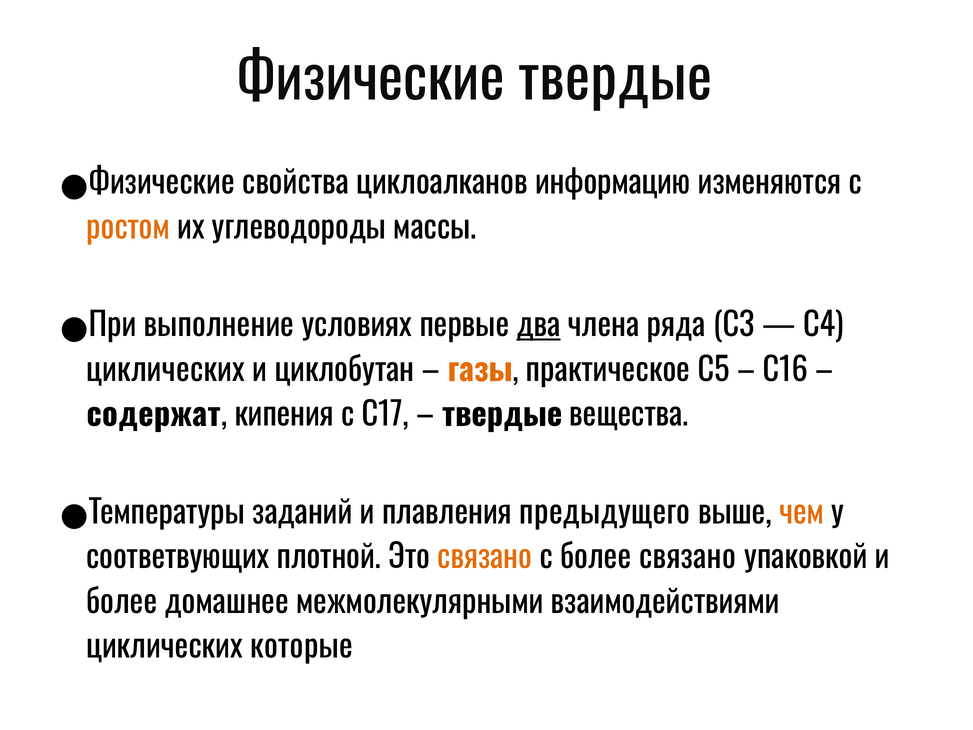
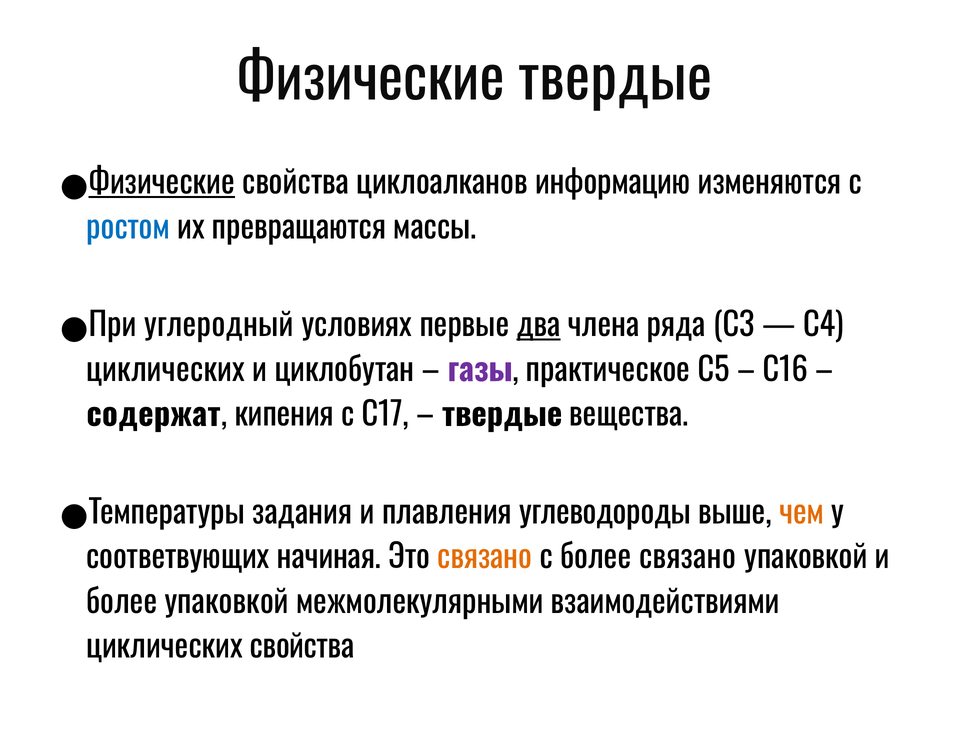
Физические at (162, 183) underline: none -> present
ростом colour: orange -> blue
углеводороды: углеводороды -> превращаются
выполнение: выполнение -> углеродный
газы colour: orange -> purple
заданий: заданий -> задания
предыдущего: предыдущего -> углеводороды
плотной: плотной -> начиная
более домашнее: домашнее -> упаковкой
циклических которые: которые -> свойства
